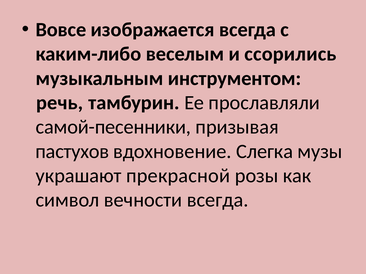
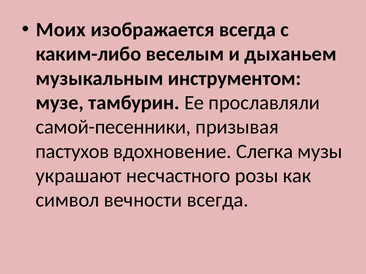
Вовсе: Вовсе -> Моих
ссорились: ссорились -> дыханьем
речь: речь -> музе
прекрасной: прекрасной -> несчастного
